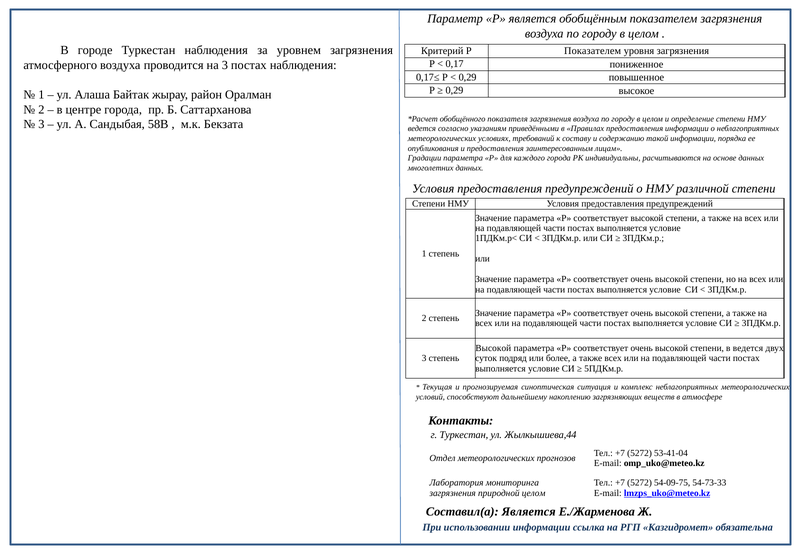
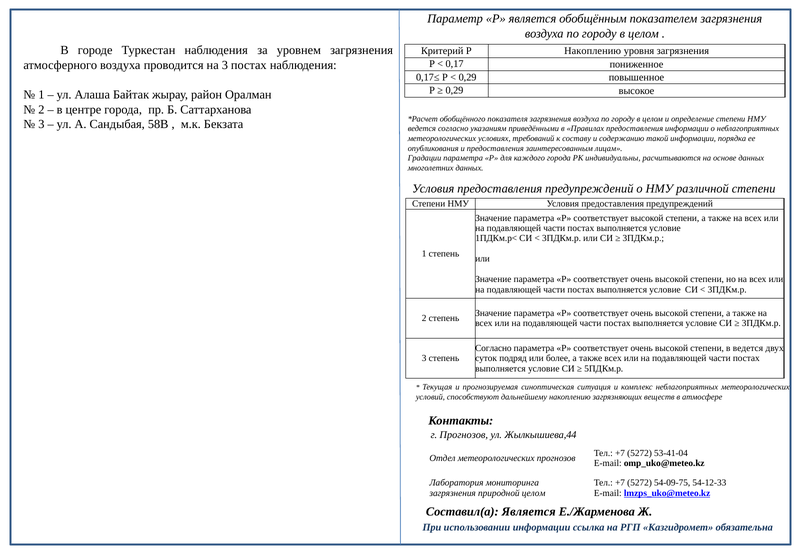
Р Показателем: Показателем -> Накоплению
Высокой at (493, 348): Высокой -> Согласно
г Туркестан: Туркестан -> Прогнозов
54-73-33: 54-73-33 -> 54-12-33
